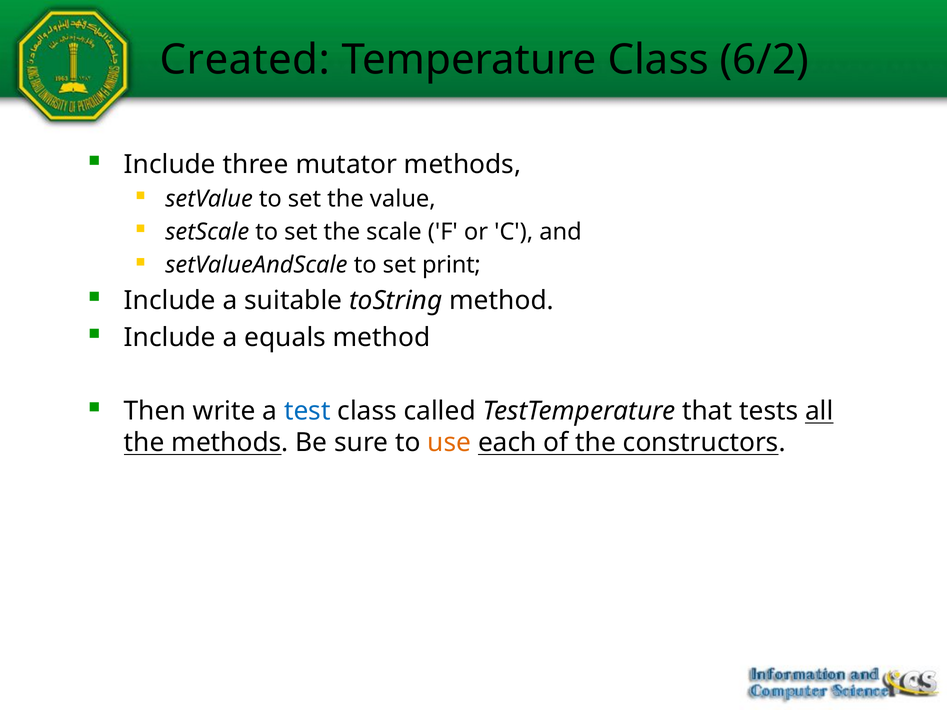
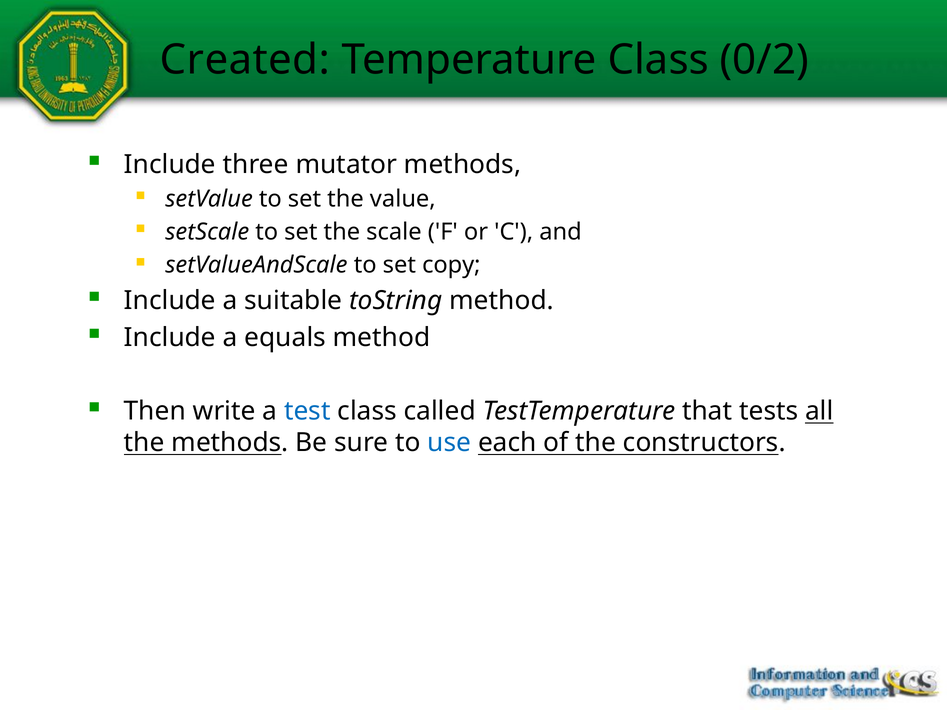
6/2: 6/2 -> 0/2
print: print -> copy
use colour: orange -> blue
